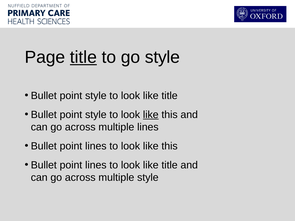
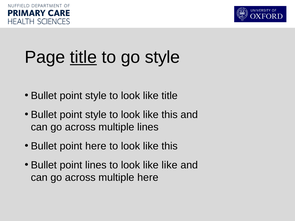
like at (151, 115) underline: present -> none
lines at (96, 146): lines -> here
title at (170, 165): title -> like
multiple style: style -> here
